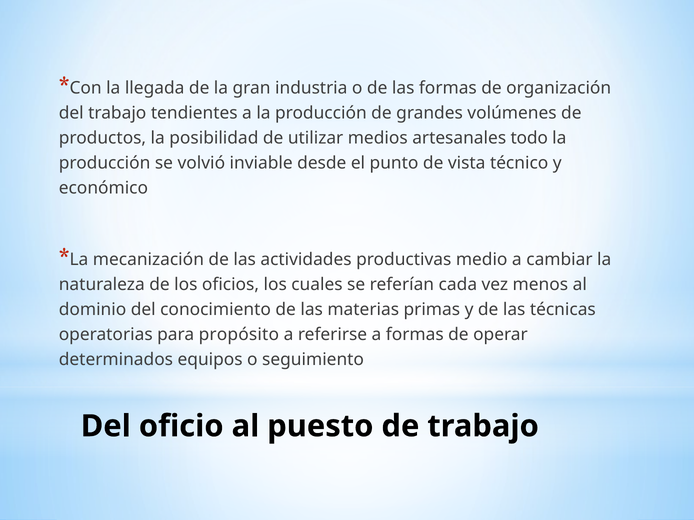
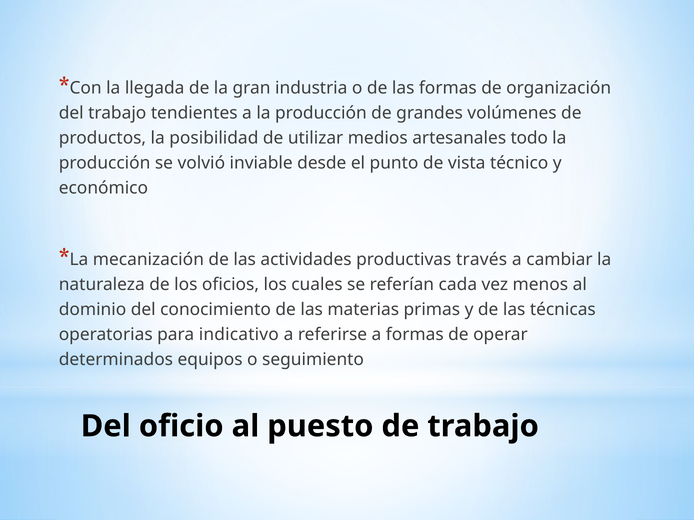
medio: medio -> través
propósito: propósito -> indicativo
